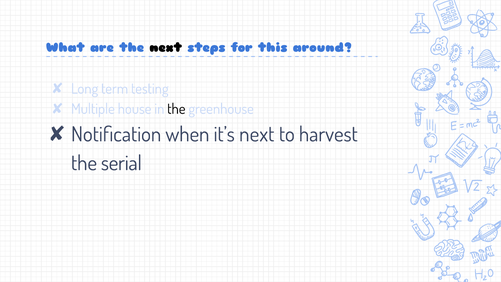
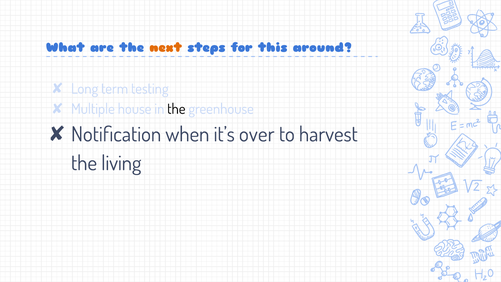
next at (166, 48) colour: black -> orange
it’s next: next -> over
serial: serial -> living
